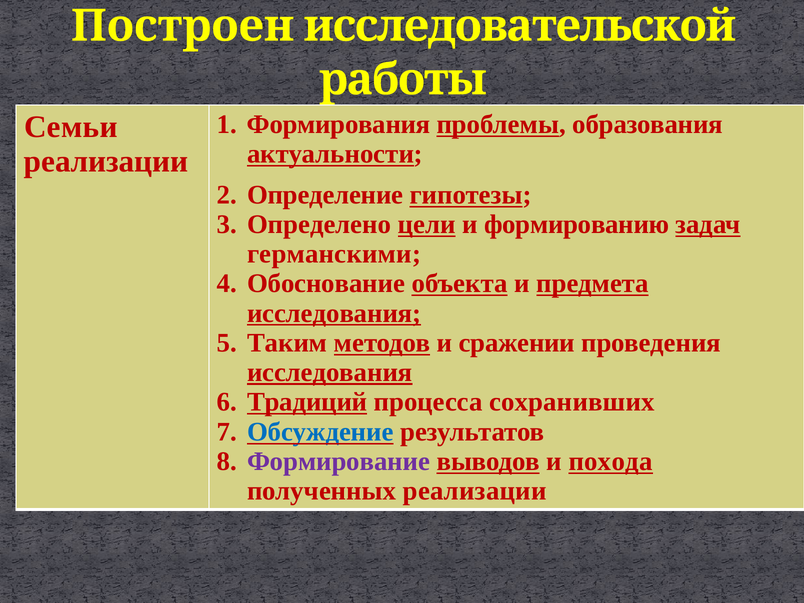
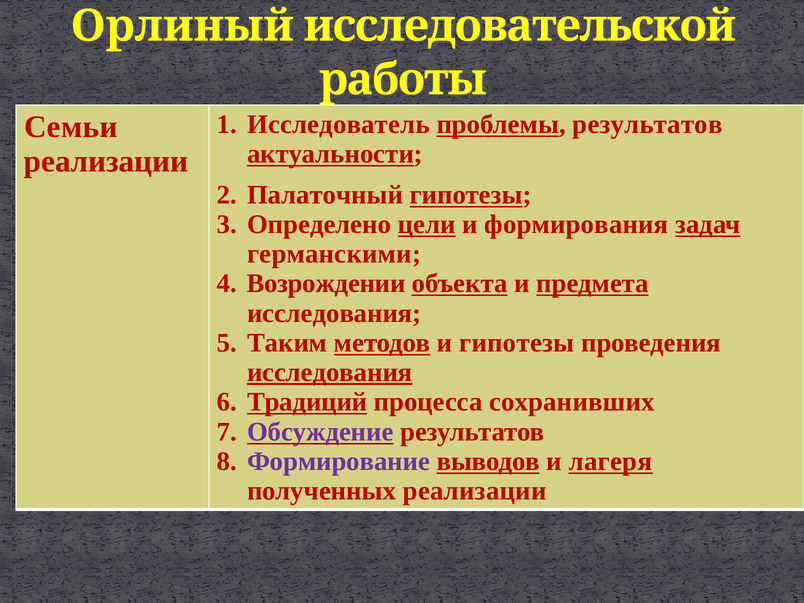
Построен: Построен -> Орлиный
Формирования: Формирования -> Исследователь
проблемы образования: образования -> результатов
Определение: Определение -> Палаточный
формированию: формированию -> формирования
Обоснование: Обоснование -> Возрождении
исследования at (334, 313) underline: present -> none
и сражении: сражении -> гипотезы
Обсуждение colour: blue -> purple
похода: похода -> лагеря
